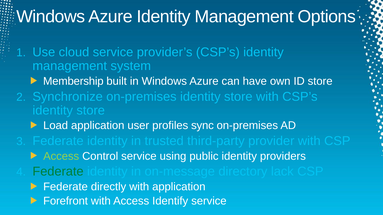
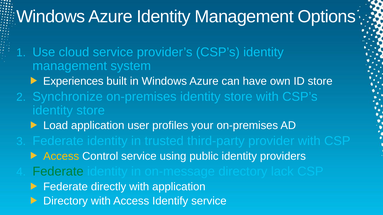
Membership: Membership -> Experiences
sync: sync -> your
Access at (61, 156) colour: light green -> yellow
Forefront at (66, 201): Forefront -> Directory
